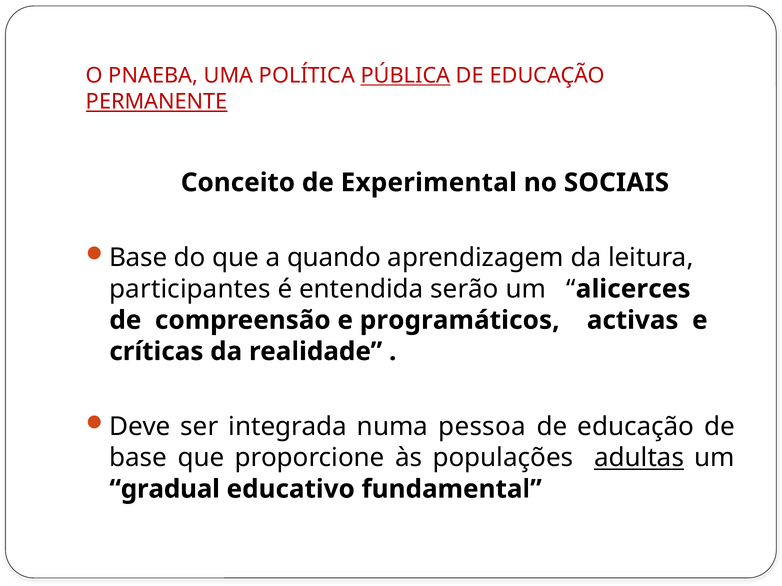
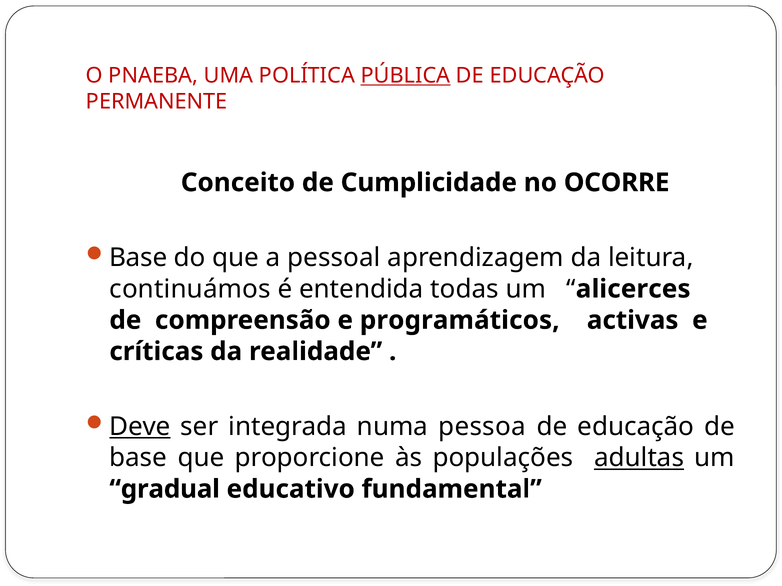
PERMANENTE underline: present -> none
Experimental: Experimental -> Cumplicidade
SOCIAIS: SOCIAIS -> OCORRE
quando: quando -> pessoal
participantes: participantes -> continuámos
serão: serão -> todas
Deve underline: none -> present
